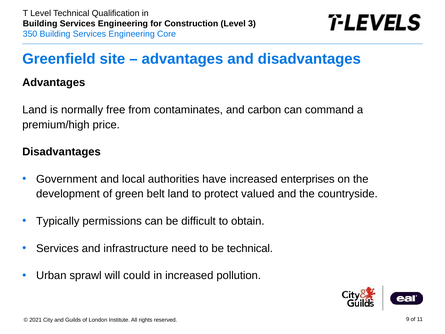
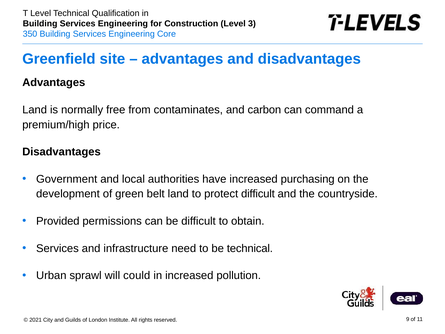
enterprises: enterprises -> purchasing
protect valued: valued -> difficult
Typically: Typically -> Provided
